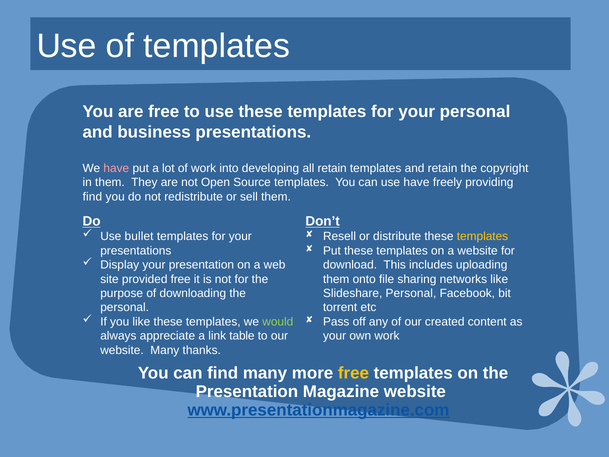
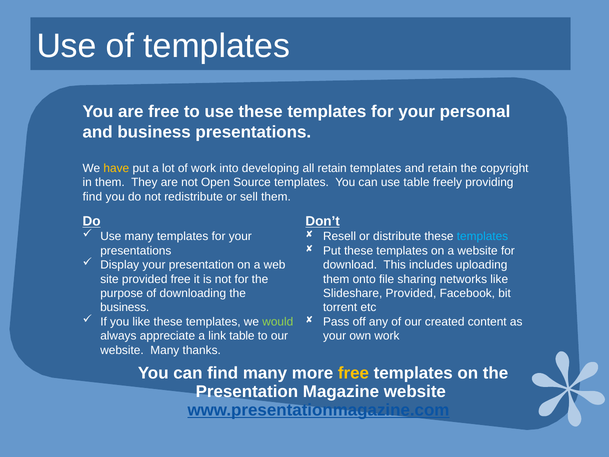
have at (116, 168) colour: pink -> yellow
use have: have -> table
Use bullet: bullet -> many
templates at (482, 236) colour: yellow -> light blue
Slideshare Personal: Personal -> Provided
personal at (125, 307): personal -> business
